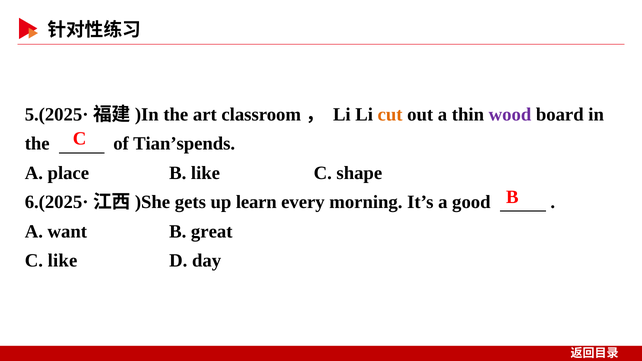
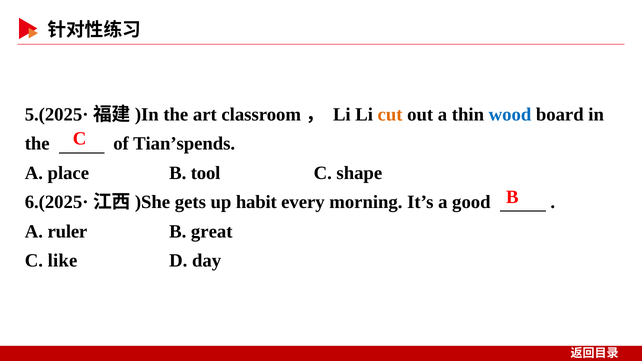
wood colour: purple -> blue
B like: like -> tool
learn: learn -> habit
want: want -> ruler
